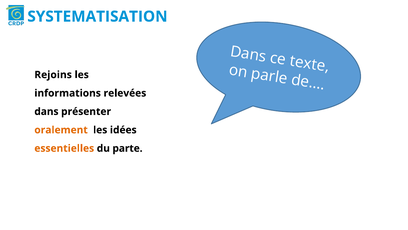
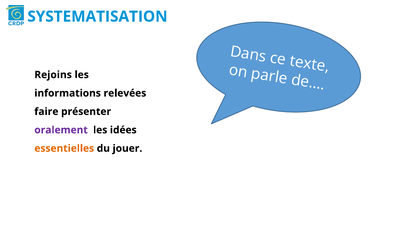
dans: dans -> faire
oralement colour: orange -> purple
parte: parte -> jouer
